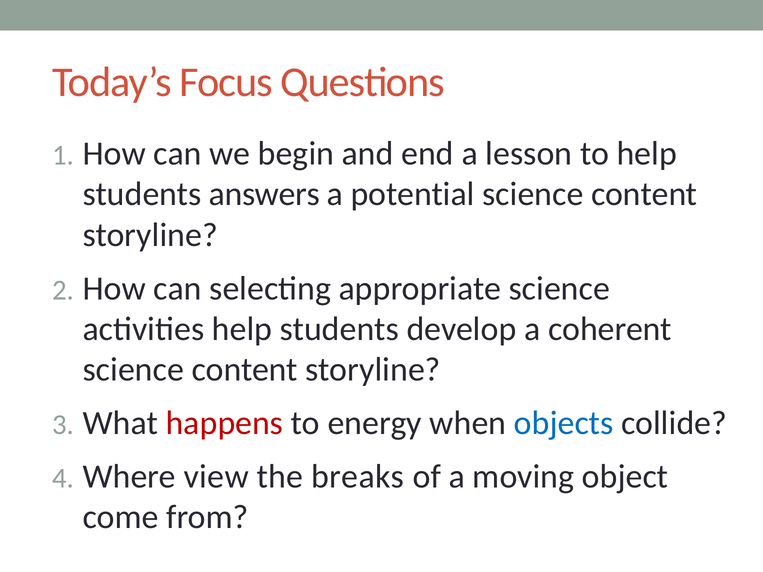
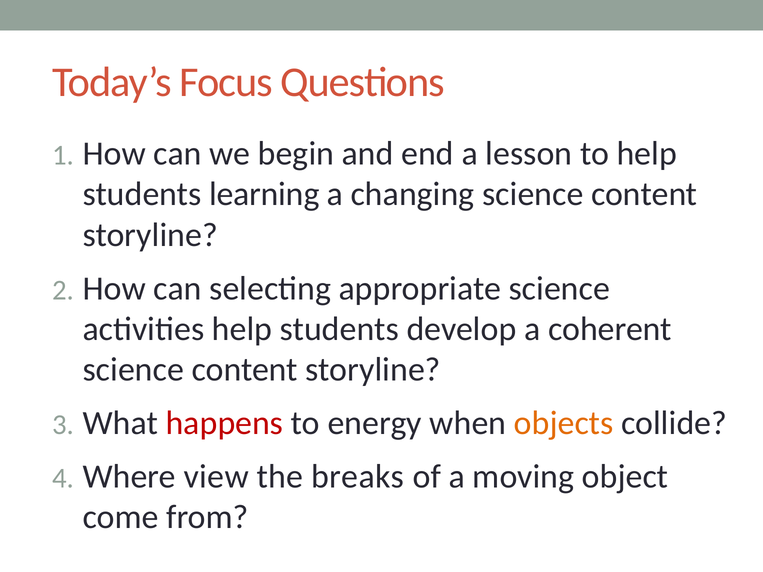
answers: answers -> learning
potential: potential -> changing
objects colour: blue -> orange
